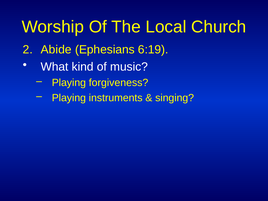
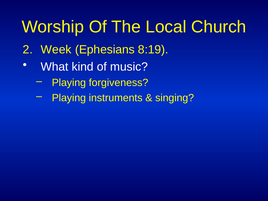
Abide: Abide -> Week
6:19: 6:19 -> 8:19
